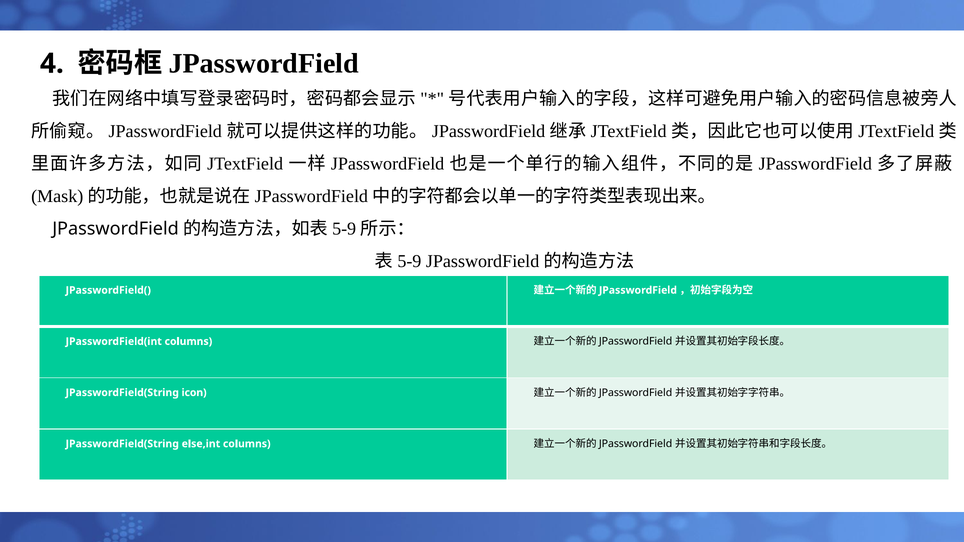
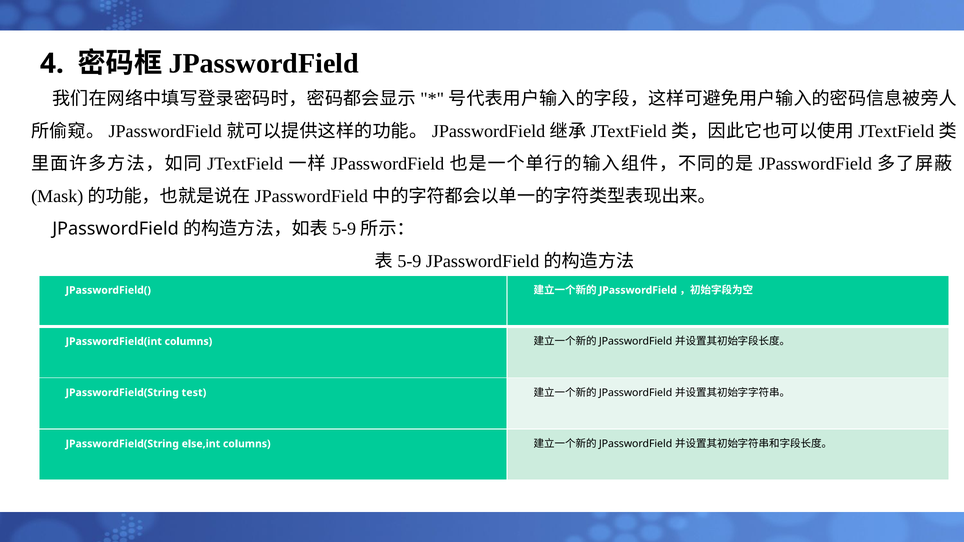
icon: icon -> test
